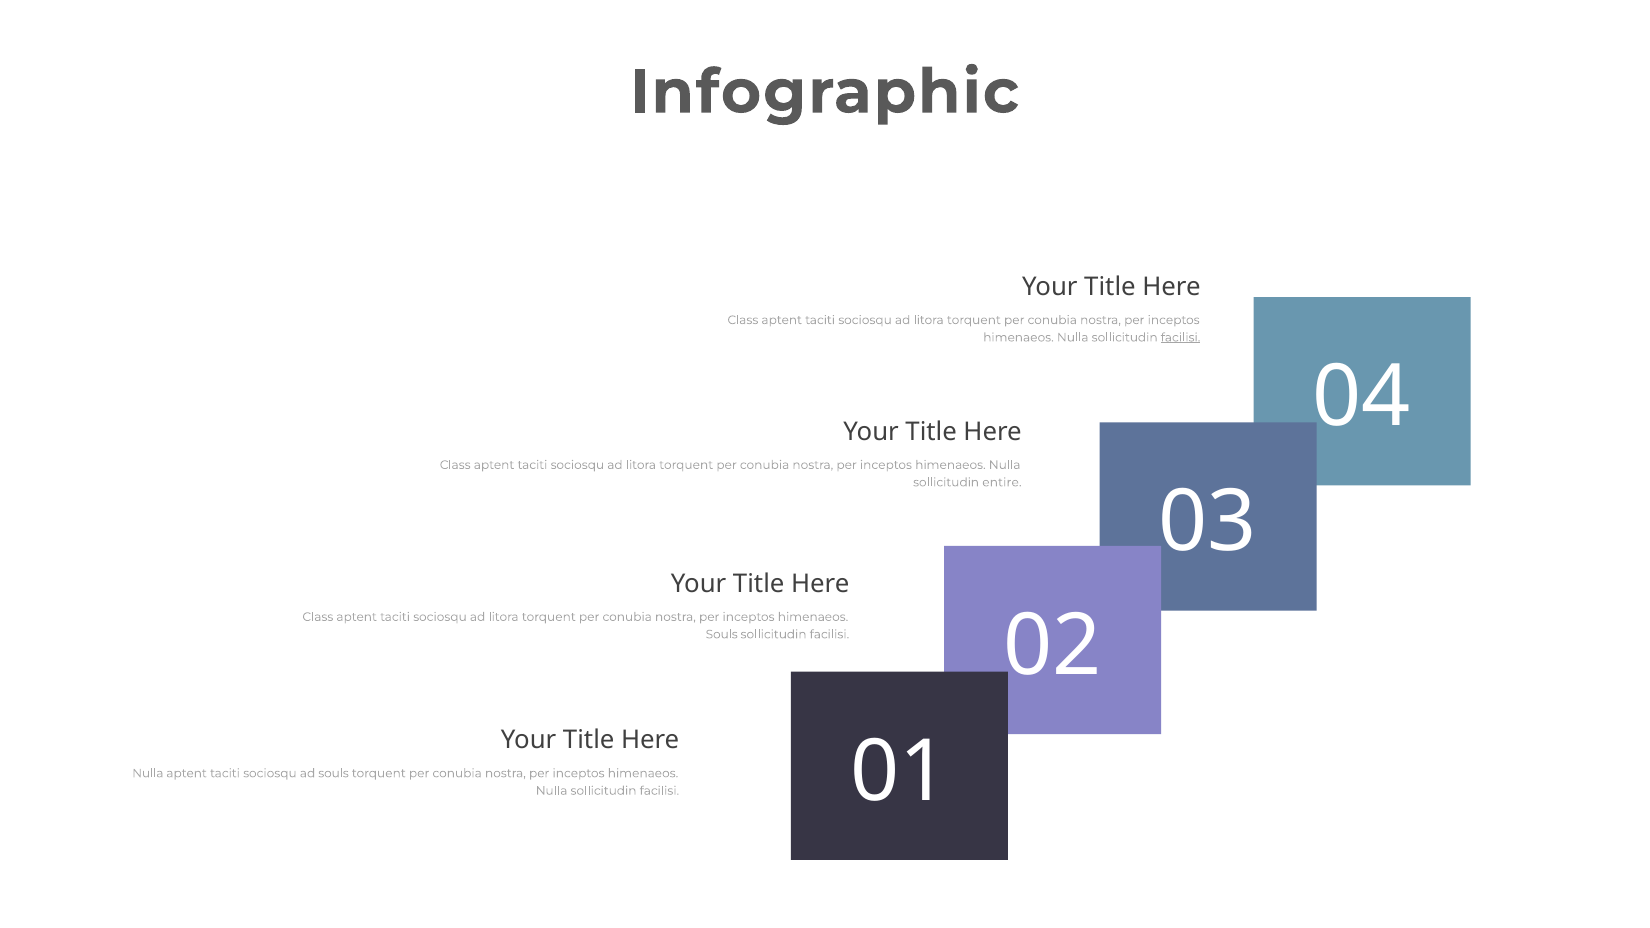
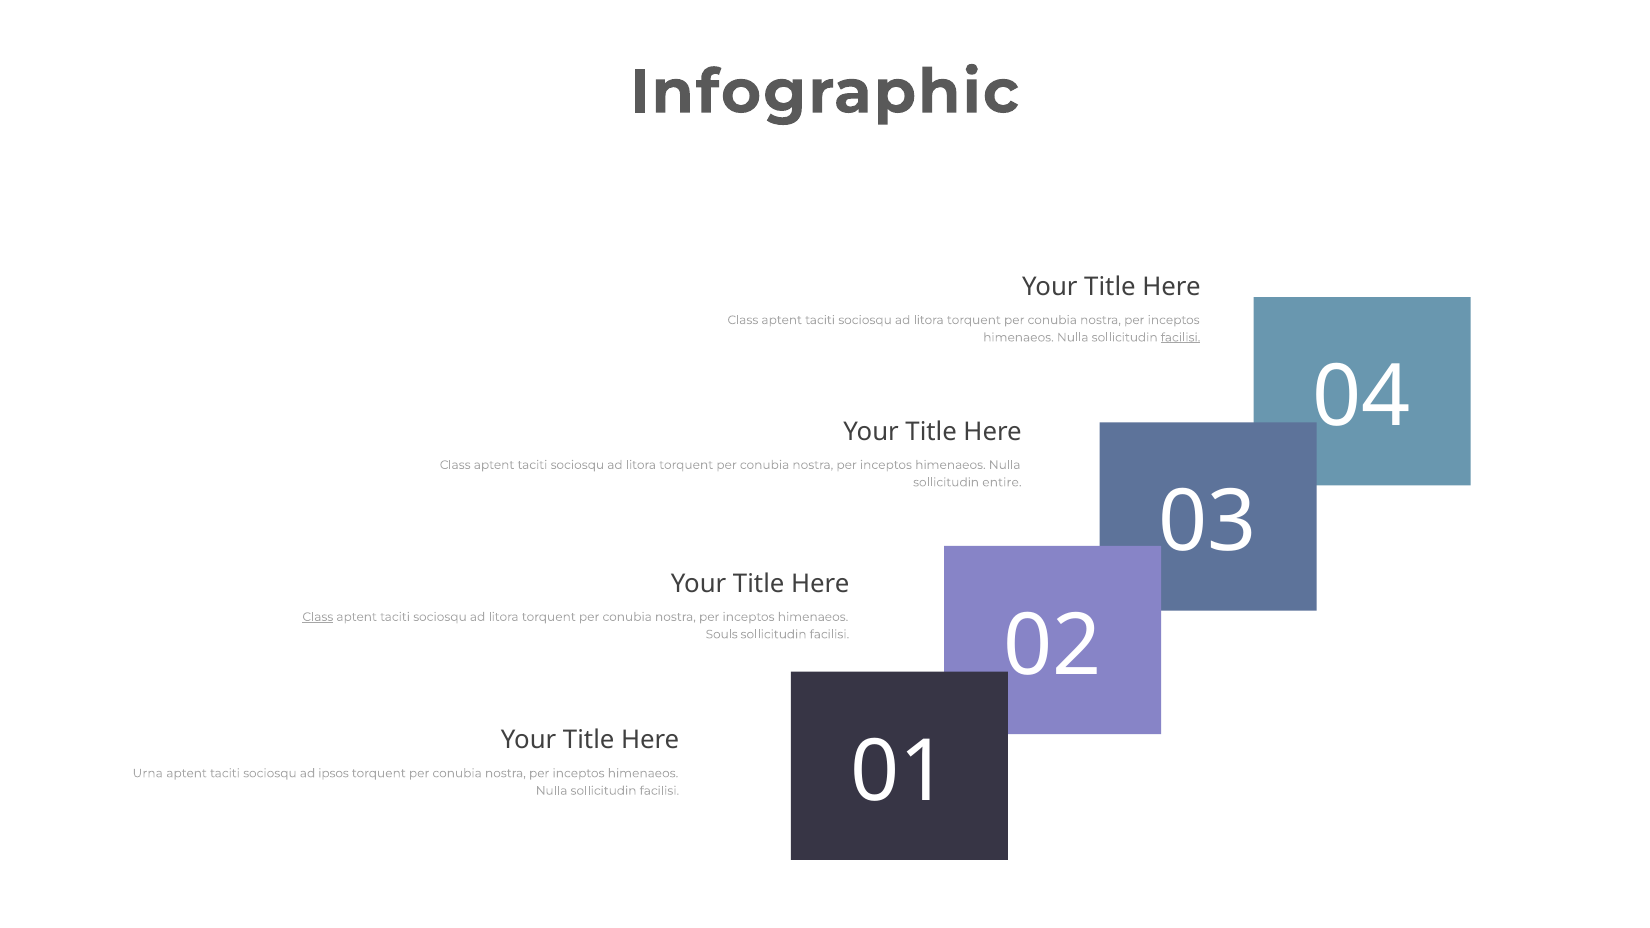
Class at (318, 617) underline: none -> present
Nulla at (148, 773): Nulla -> Urna
ad souls: souls -> ipsos
